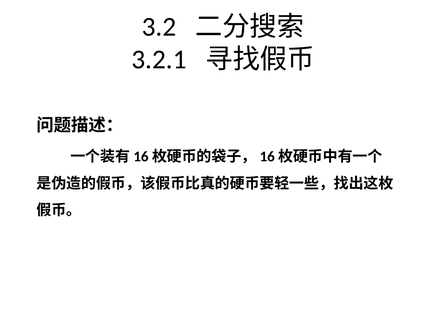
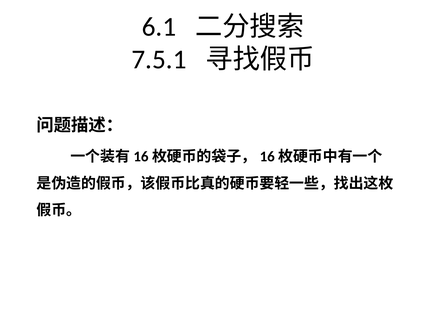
3.2: 3.2 -> 6.1
3.2.1: 3.2.1 -> 7.5.1
